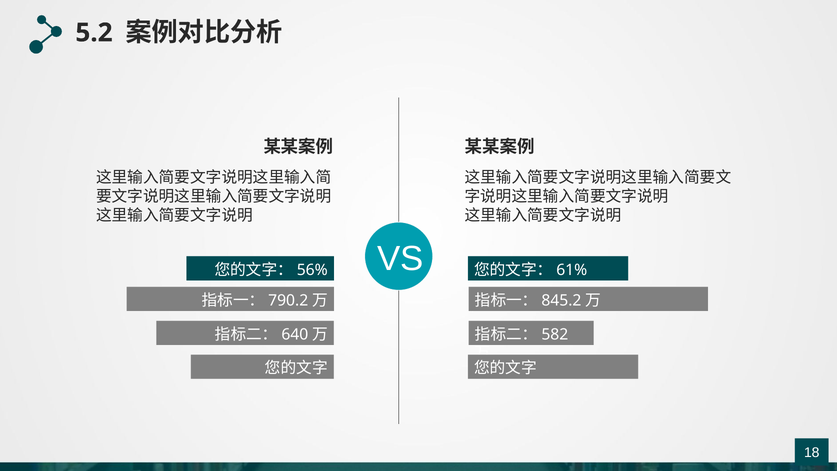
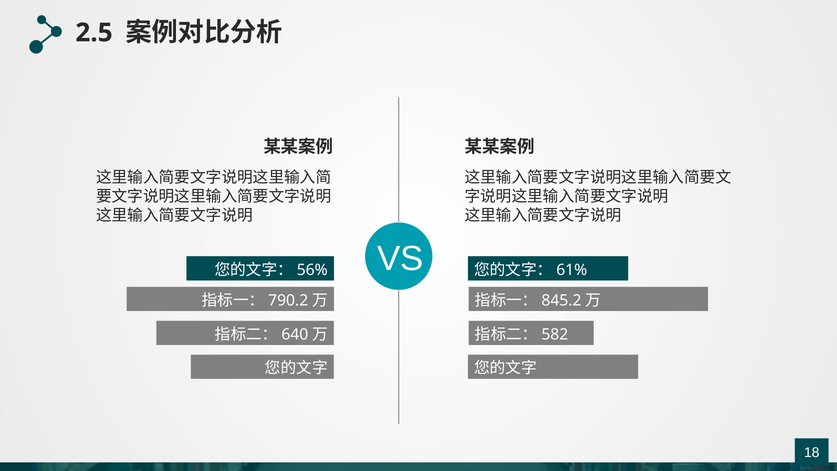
5.2: 5.2 -> 2.5
